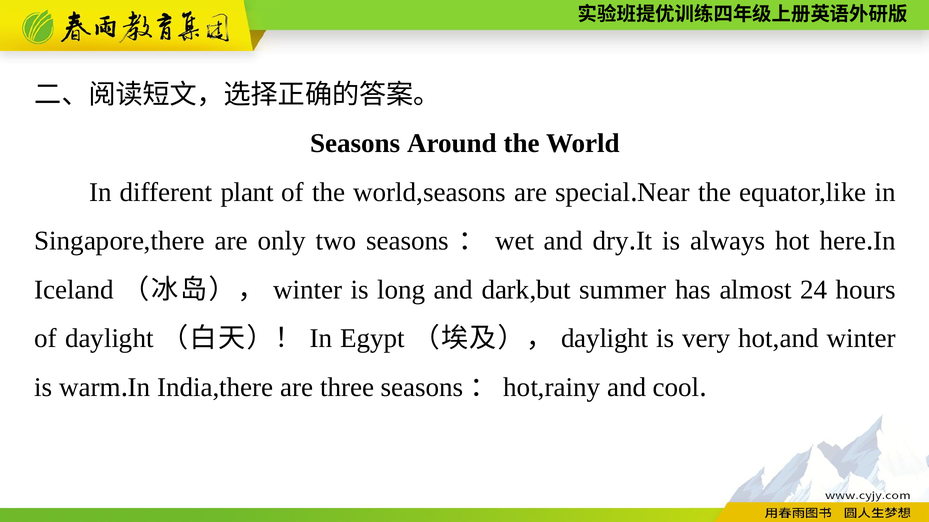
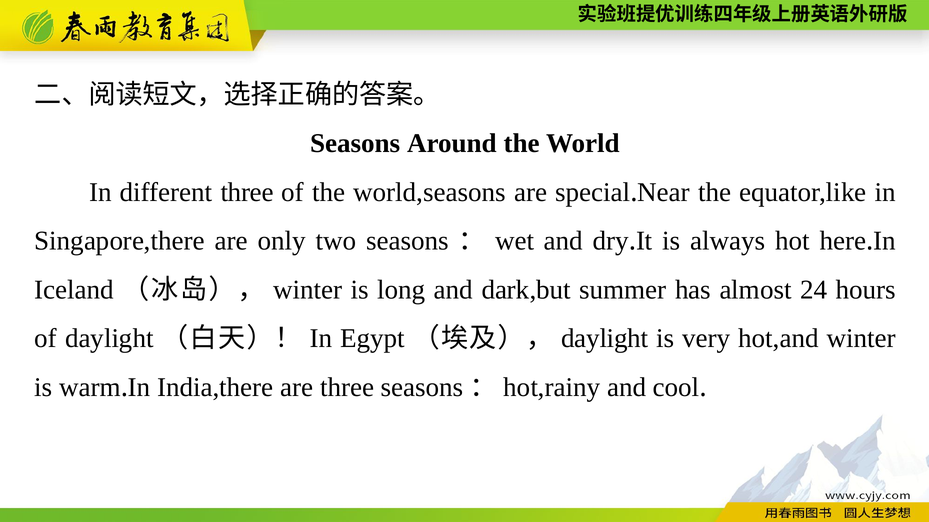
different plant: plant -> three
